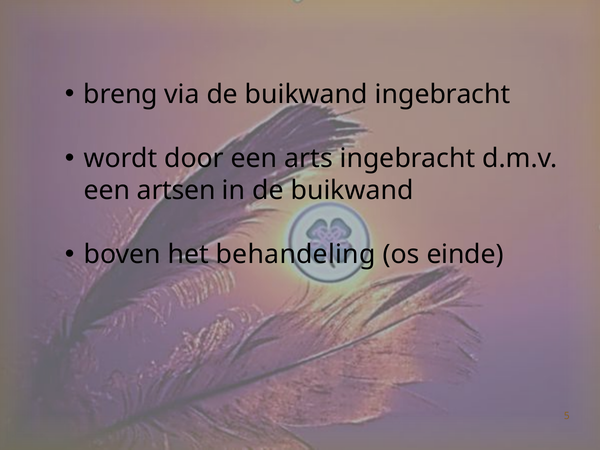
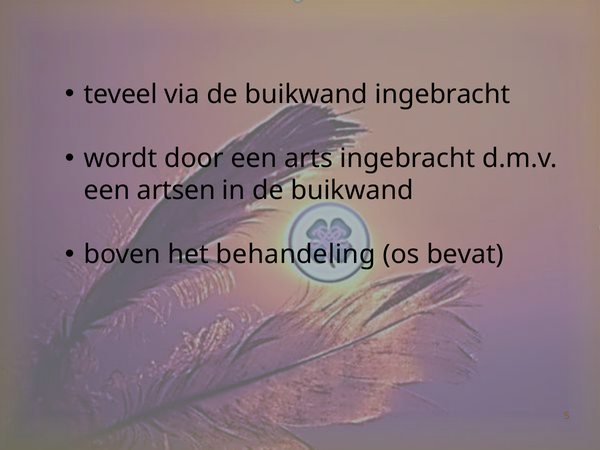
breng: breng -> teveel
einde: einde -> bevat
